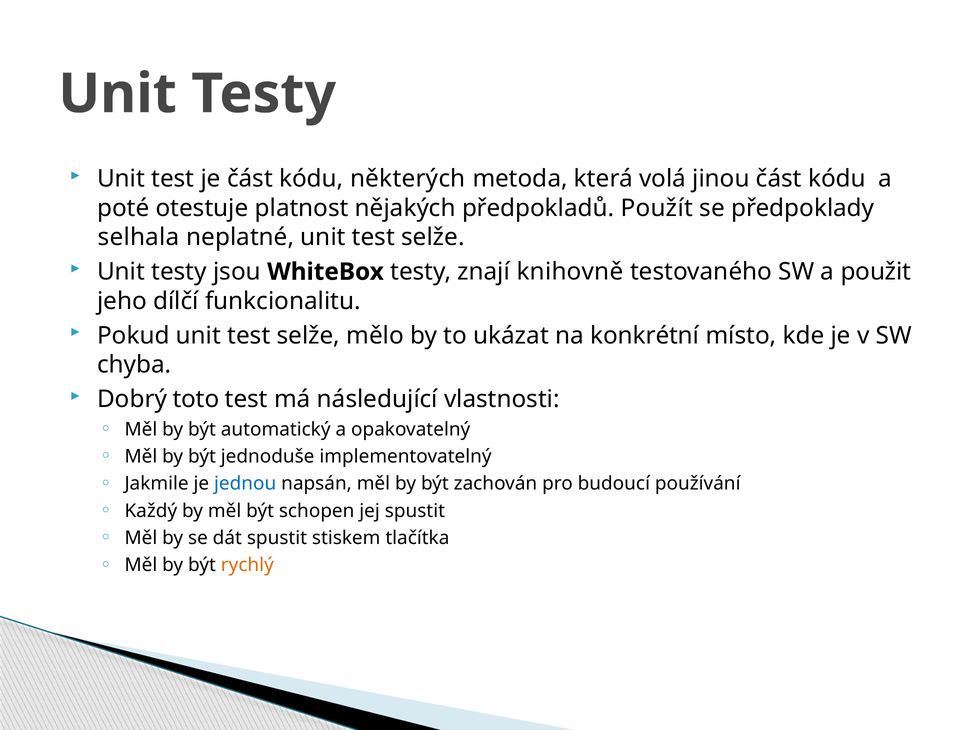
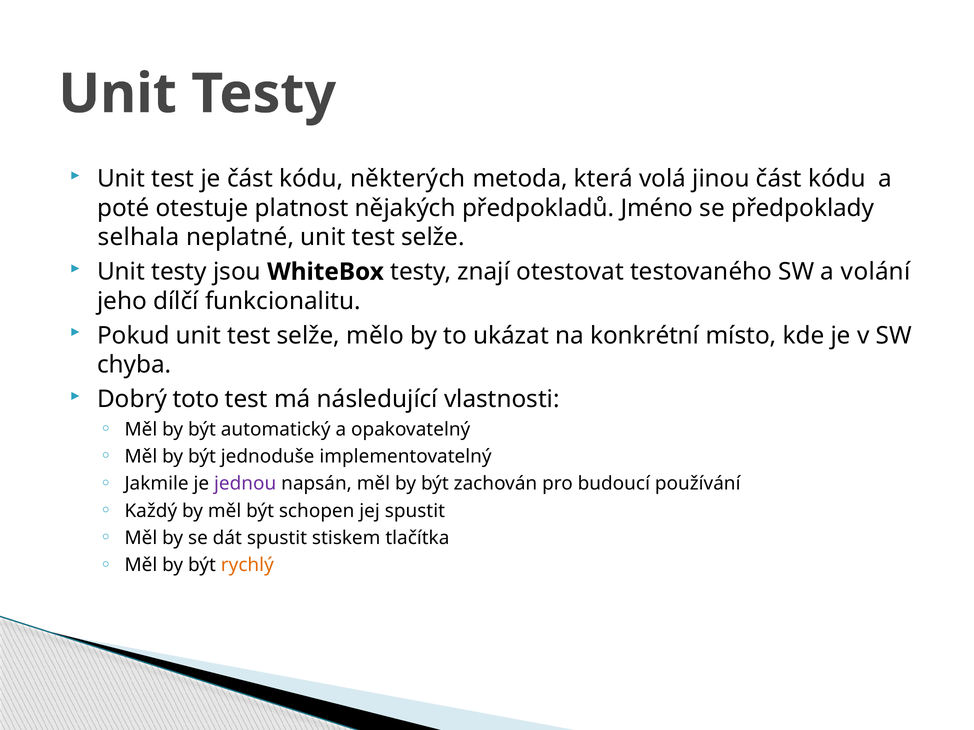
Použít: Použít -> Jméno
knihovně: knihovně -> otestovat
použit: použit -> volání
jednou colour: blue -> purple
